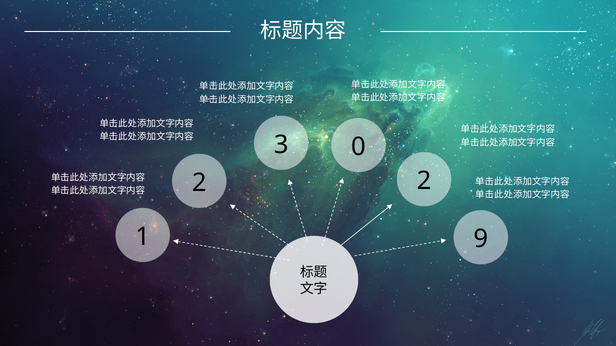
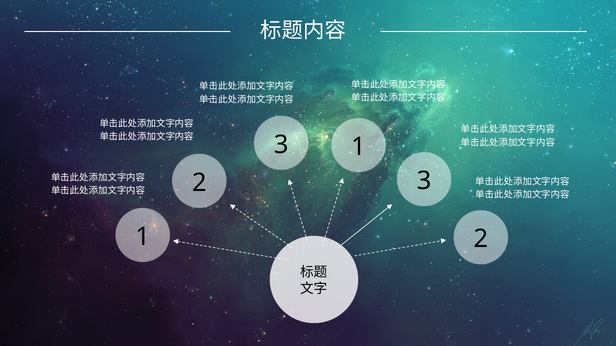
3 0: 0 -> 1
2 2: 2 -> 3
1 9: 9 -> 2
